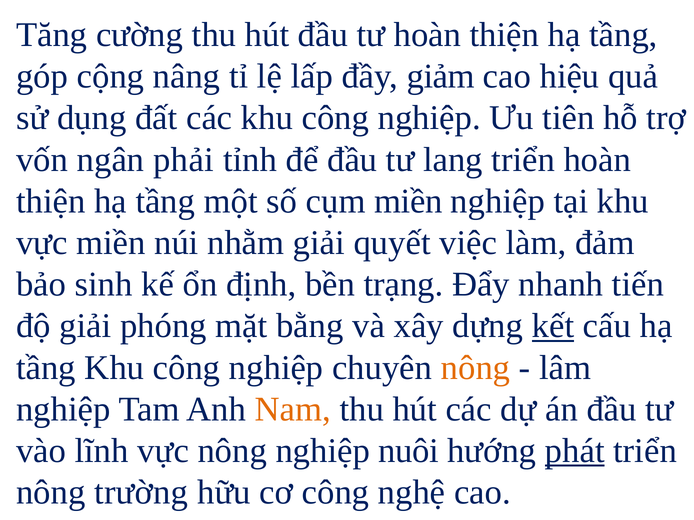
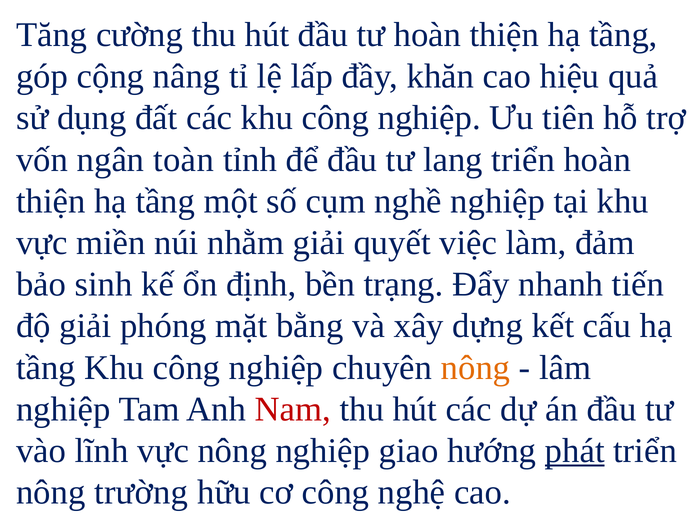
giảm: giảm -> khăn
phải: phải -> toàn
cụm miền: miền -> nghề
kết underline: present -> none
Nam colour: orange -> red
nuôi: nuôi -> giao
